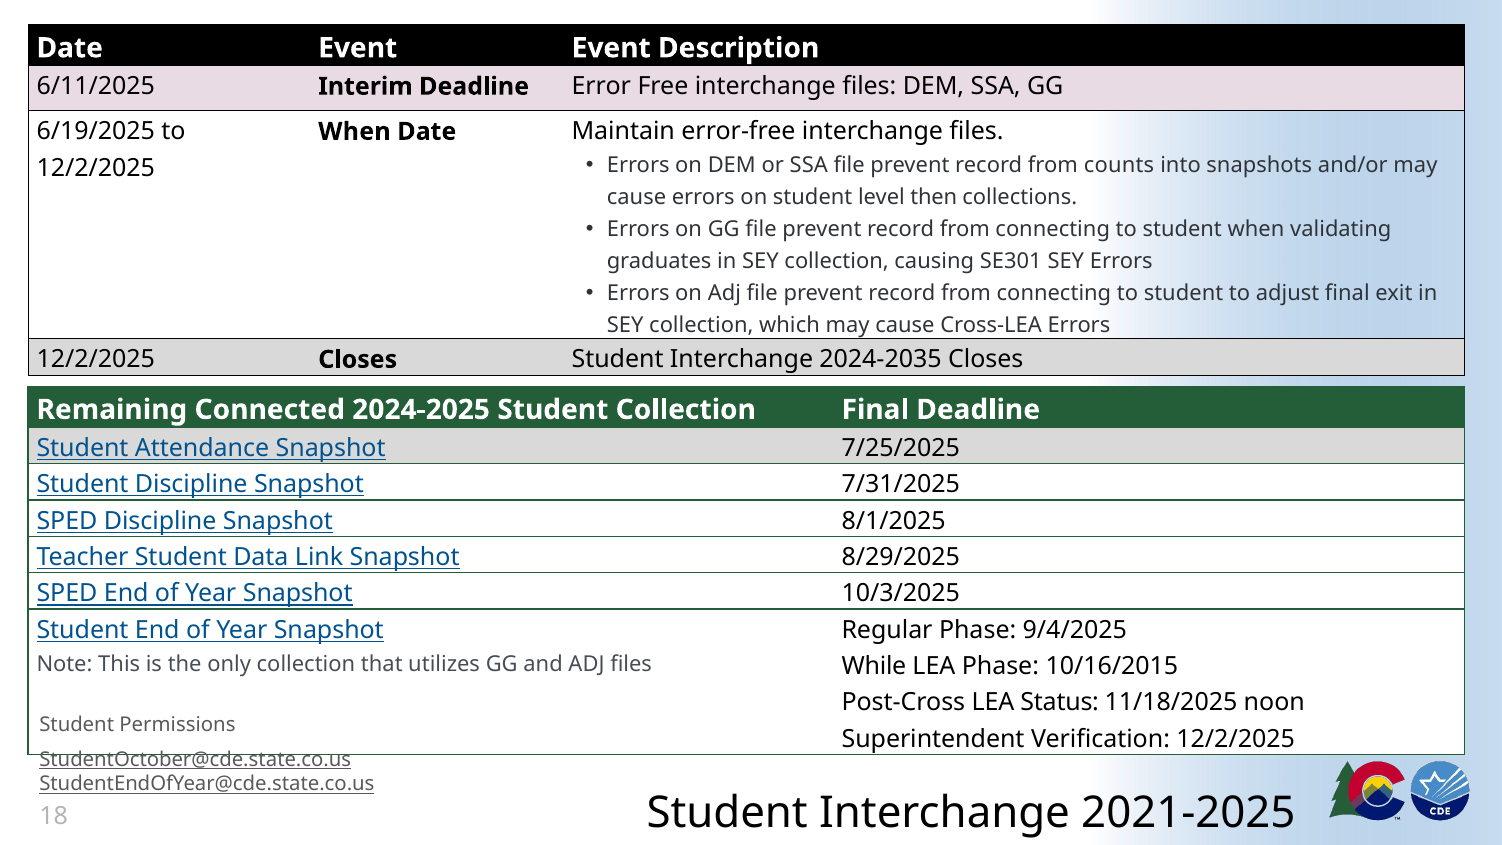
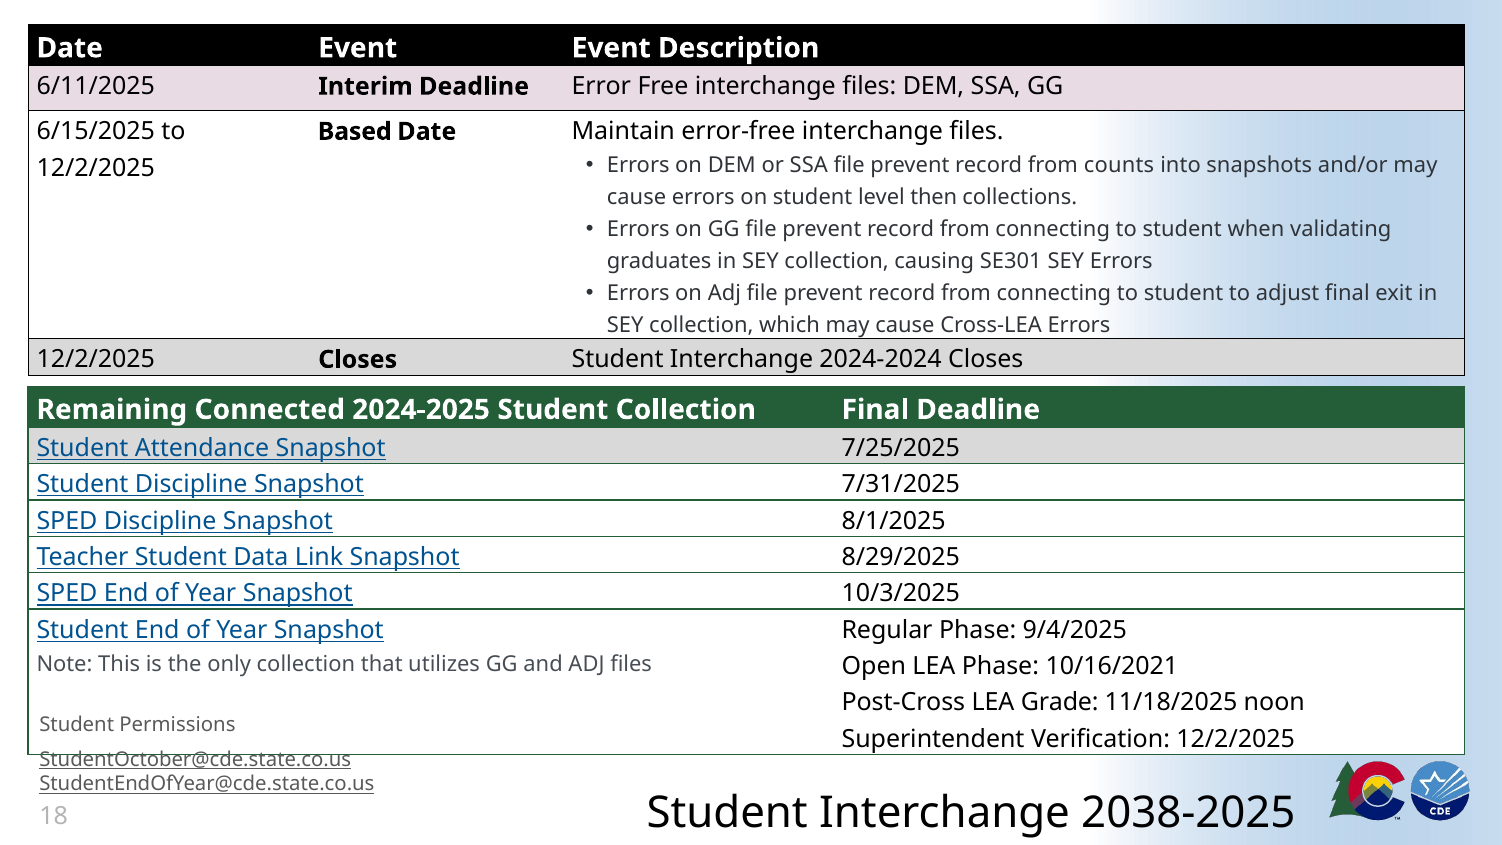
6/19/2025: 6/19/2025 -> 6/15/2025
When at (354, 131): When -> Based
2024-2035: 2024-2035 -> 2024-2024
While: While -> Open
10/16/2015: 10/16/2015 -> 10/16/2021
Status: Status -> Grade
2021-2025: 2021-2025 -> 2038-2025
